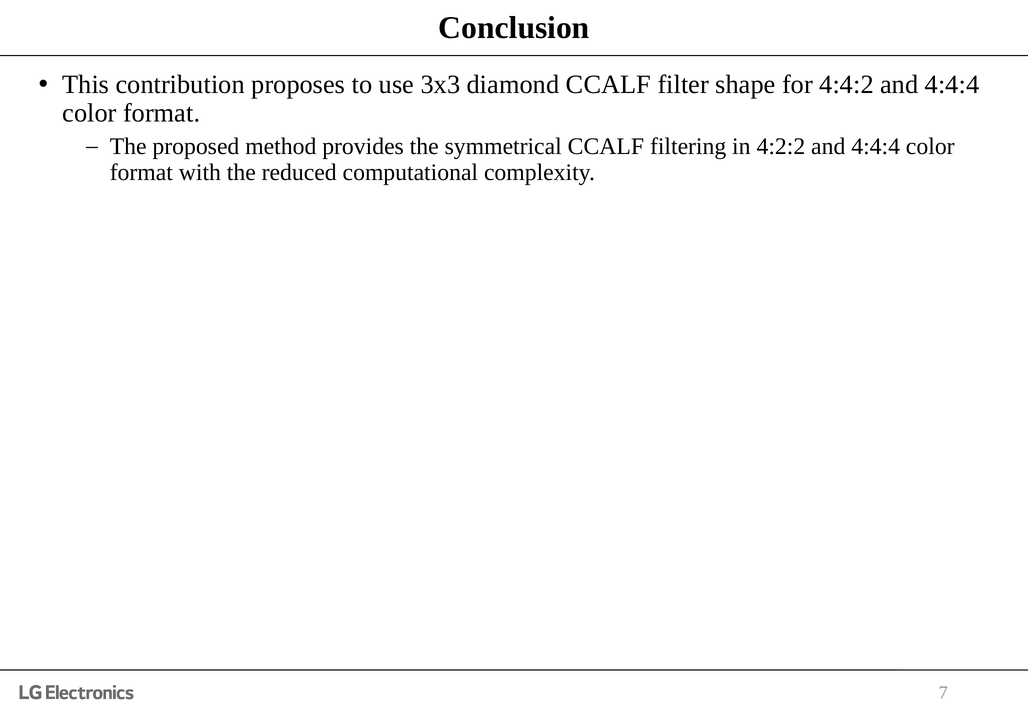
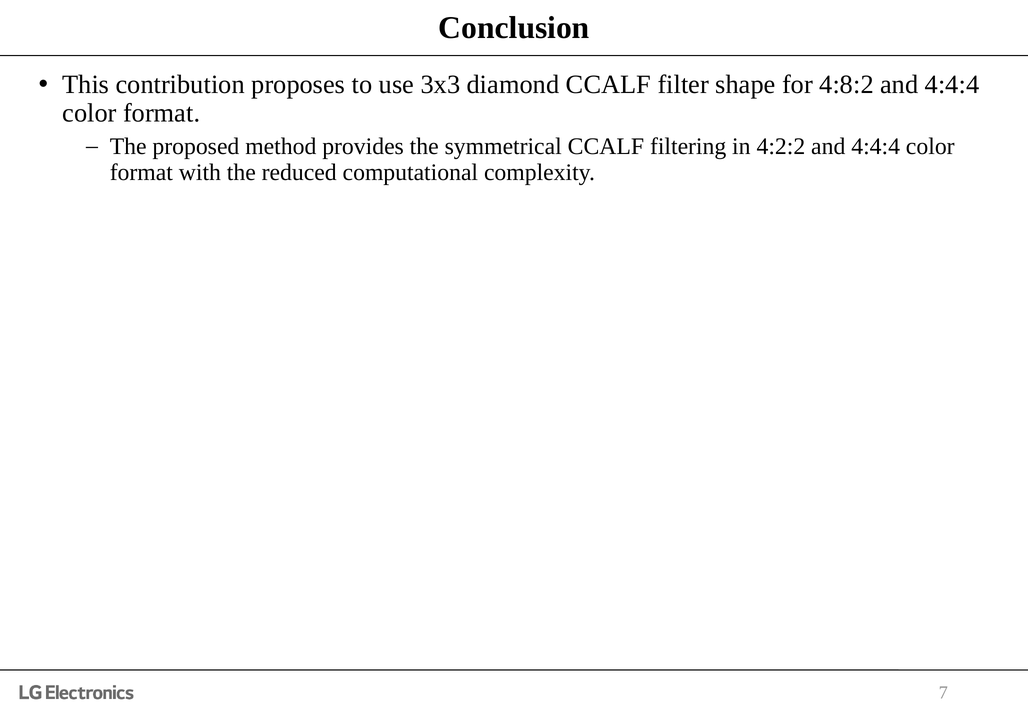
4:4:2: 4:4:2 -> 4:8:2
